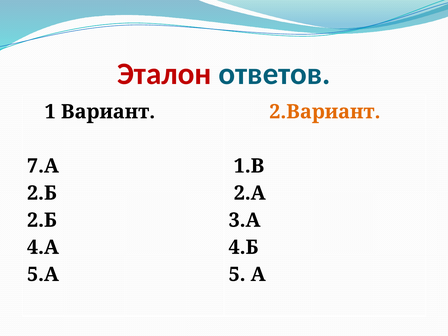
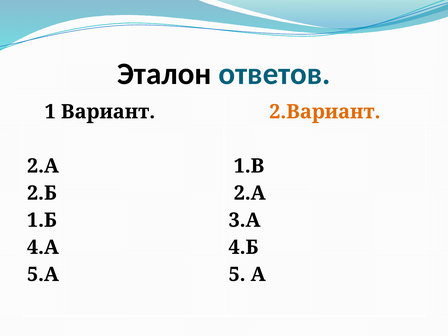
Эталон colour: red -> black
7.А at (43, 166): 7.А -> 2.А
2.Б at (42, 220): 2.Б -> 1.Б
